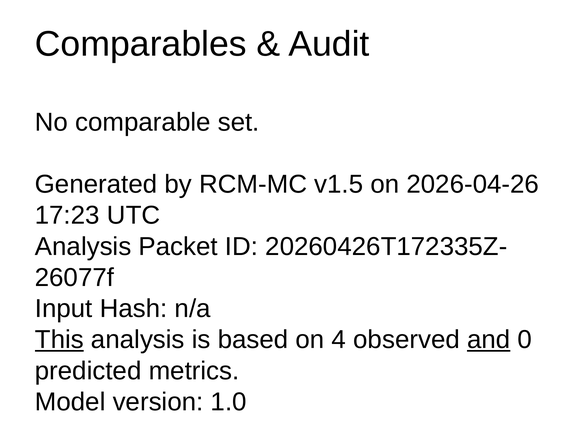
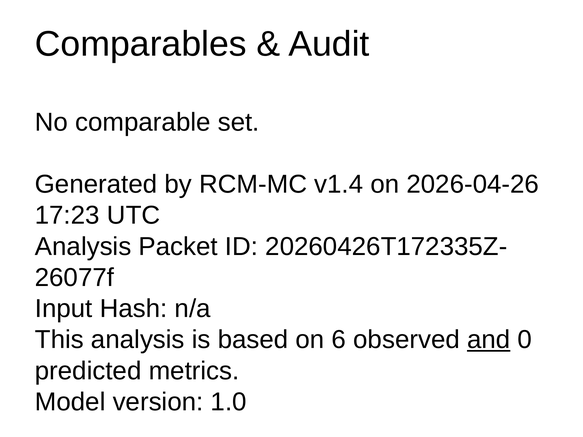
v1.5: v1.5 -> v1.4
This underline: present -> none
4: 4 -> 6
